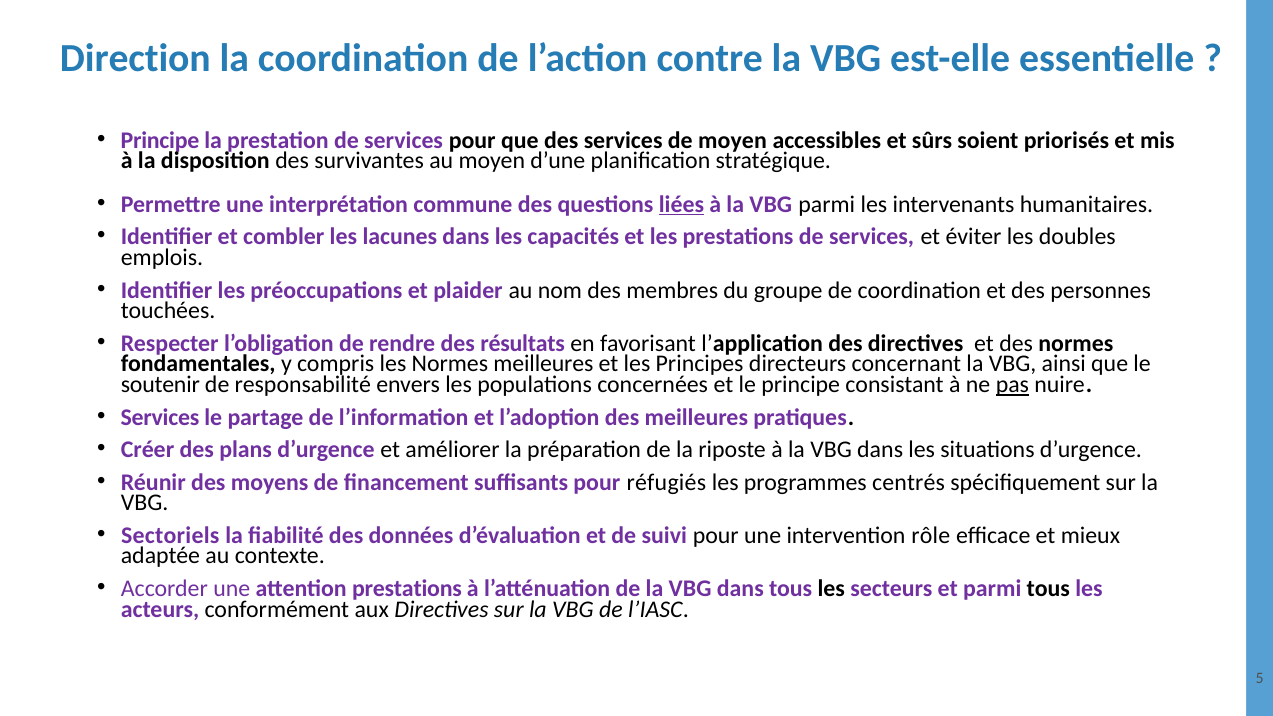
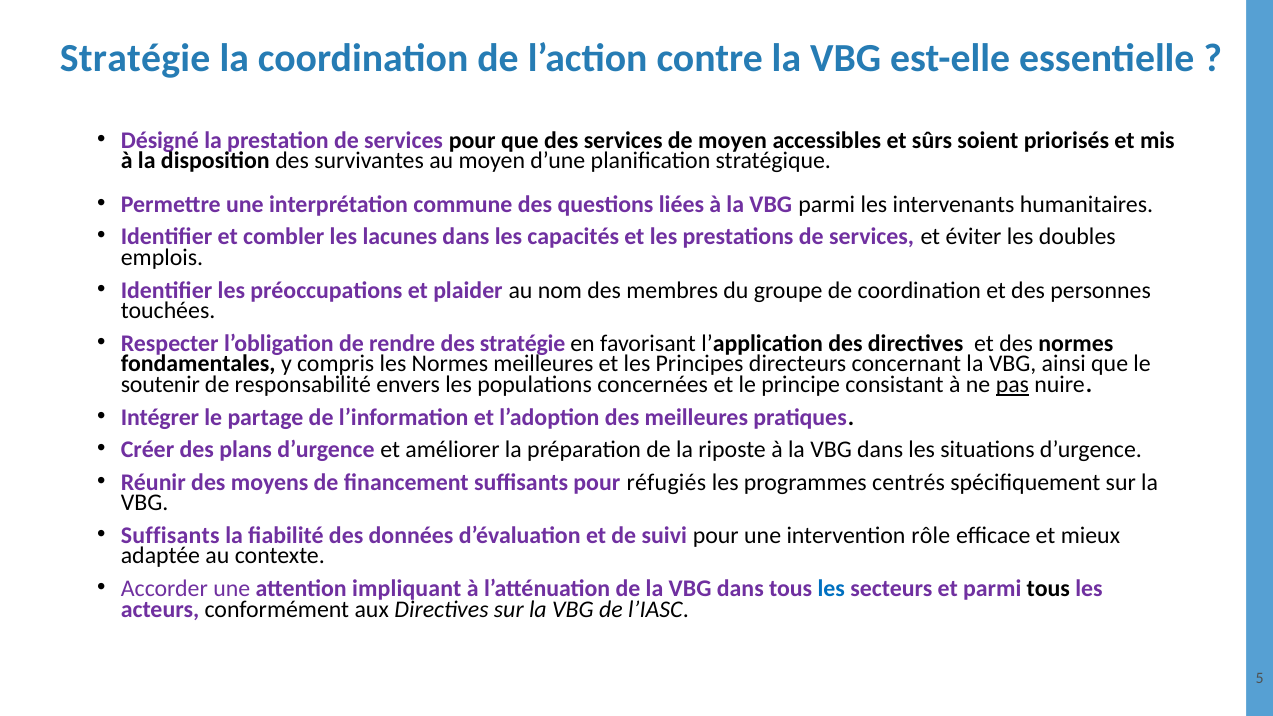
Direction at (135, 59): Direction -> Stratégie
Principe at (160, 140): Principe -> Désigné
liées underline: present -> none
des résultats: résultats -> stratégie
Services at (160, 417): Services -> Intégrer
Sectoriels at (170, 535): Sectoriels -> Suffisants
attention prestations: prestations -> impliquant
les at (831, 589) colour: black -> blue
